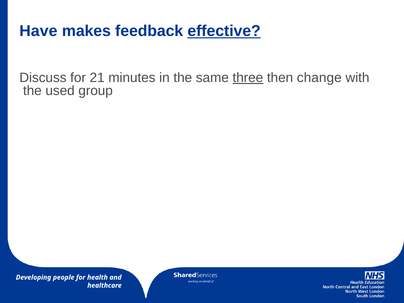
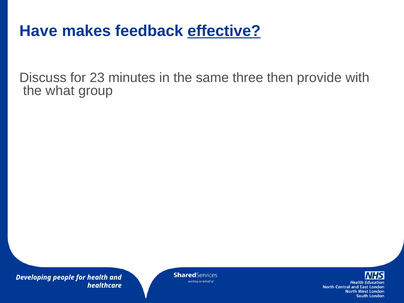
21: 21 -> 23
three underline: present -> none
change: change -> provide
used: used -> what
